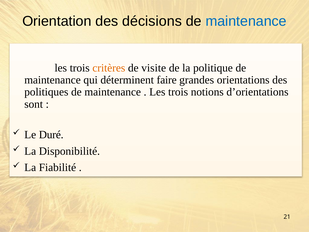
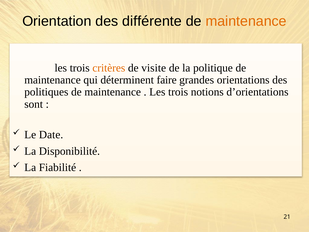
décisions: décisions -> différente
maintenance at (246, 21) colour: blue -> orange
Duré: Duré -> Date
